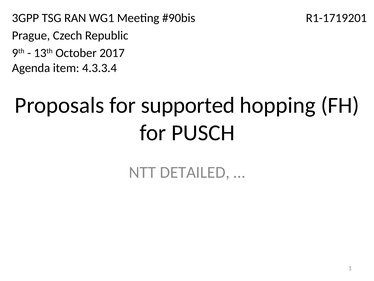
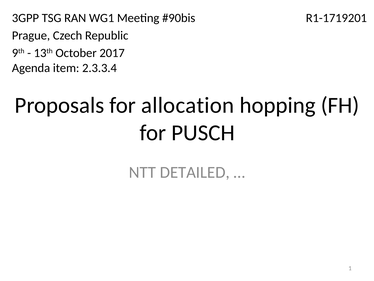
4.3.3.4: 4.3.3.4 -> 2.3.3.4
supported: supported -> allocation
